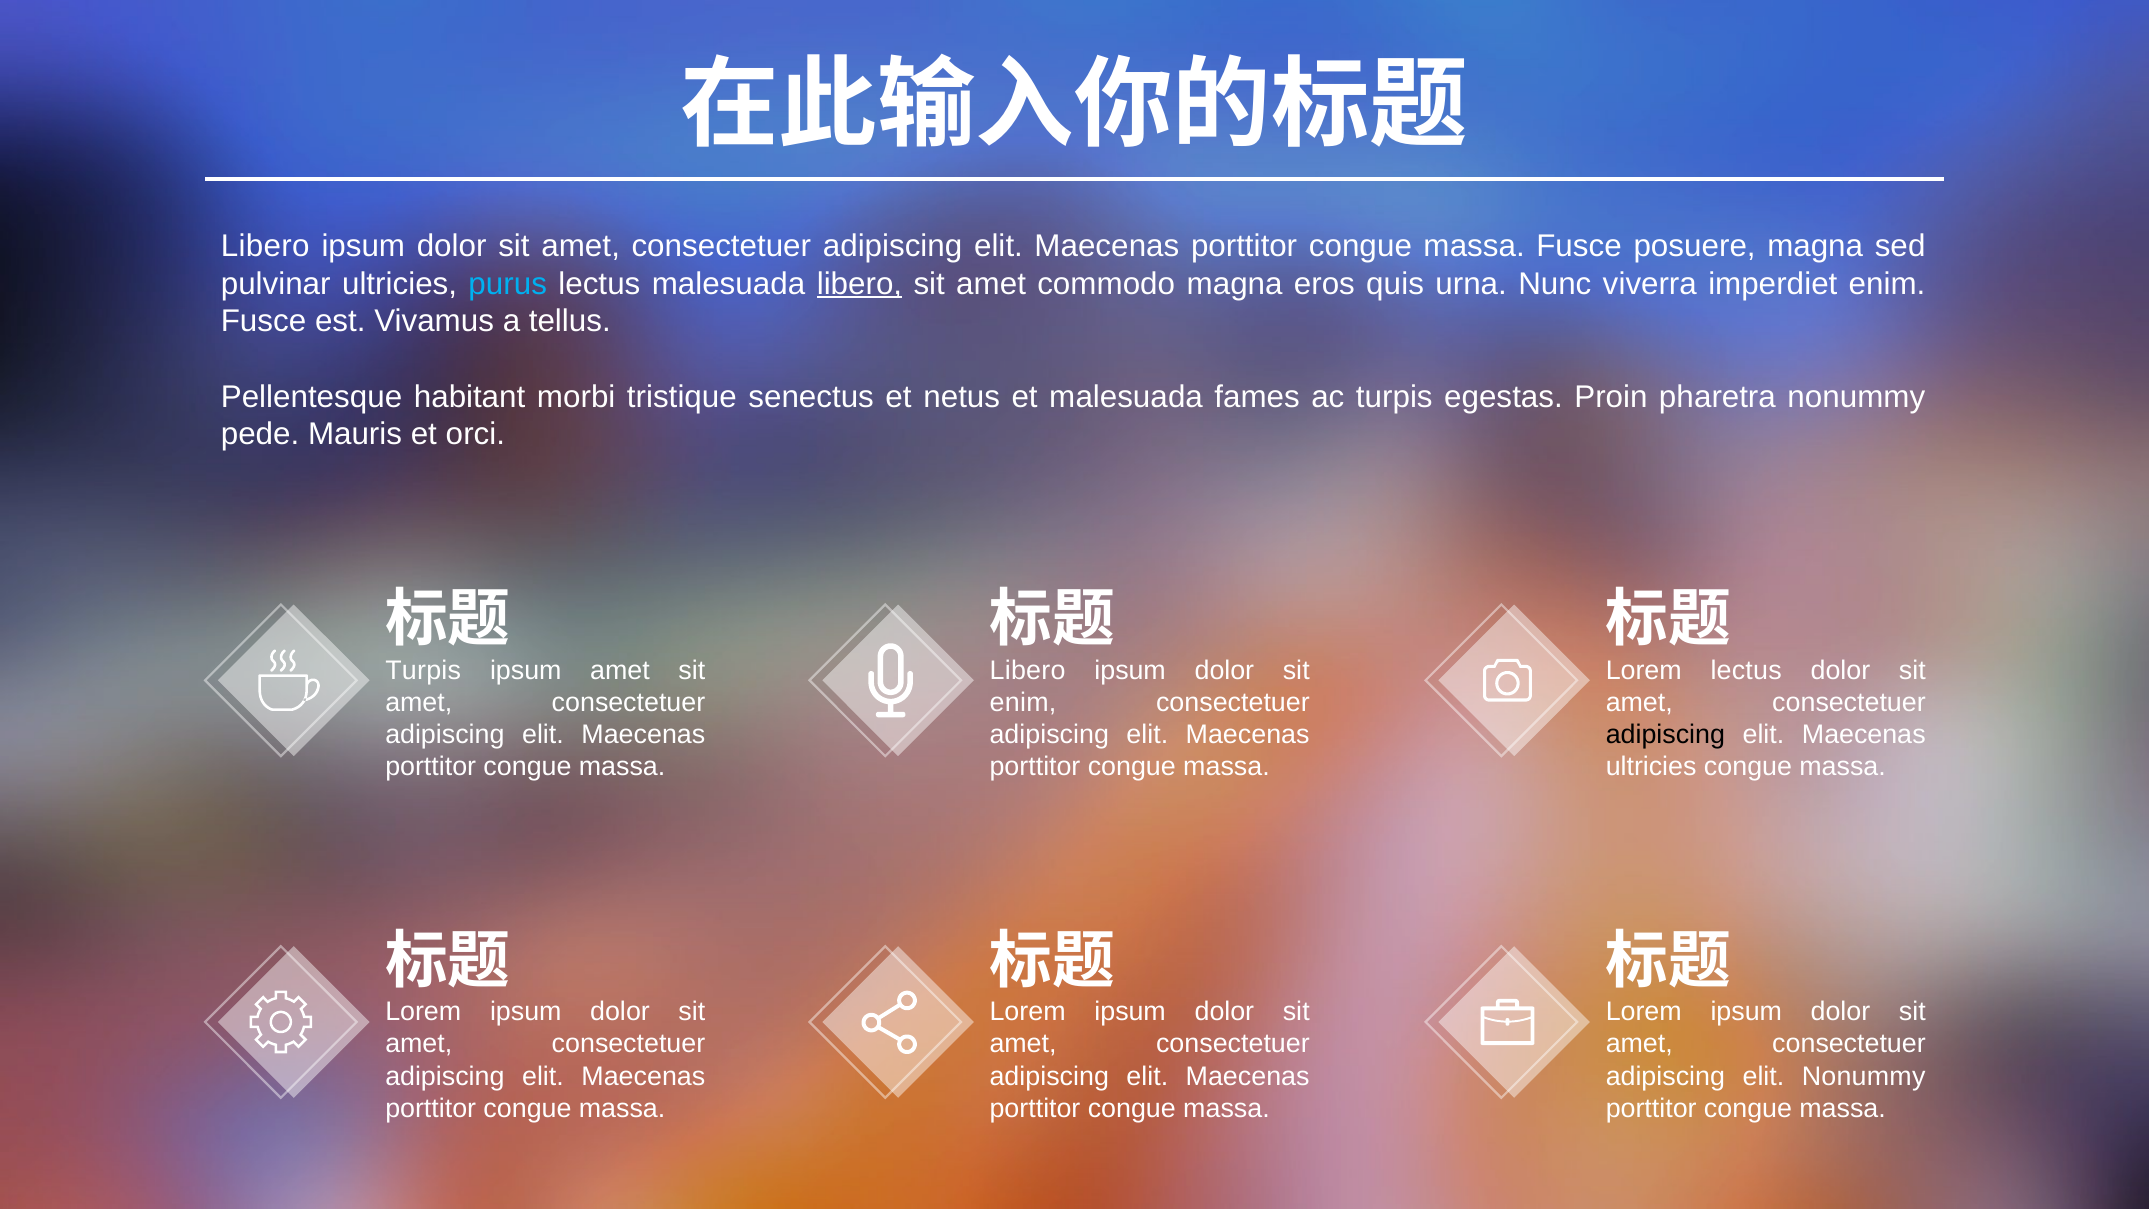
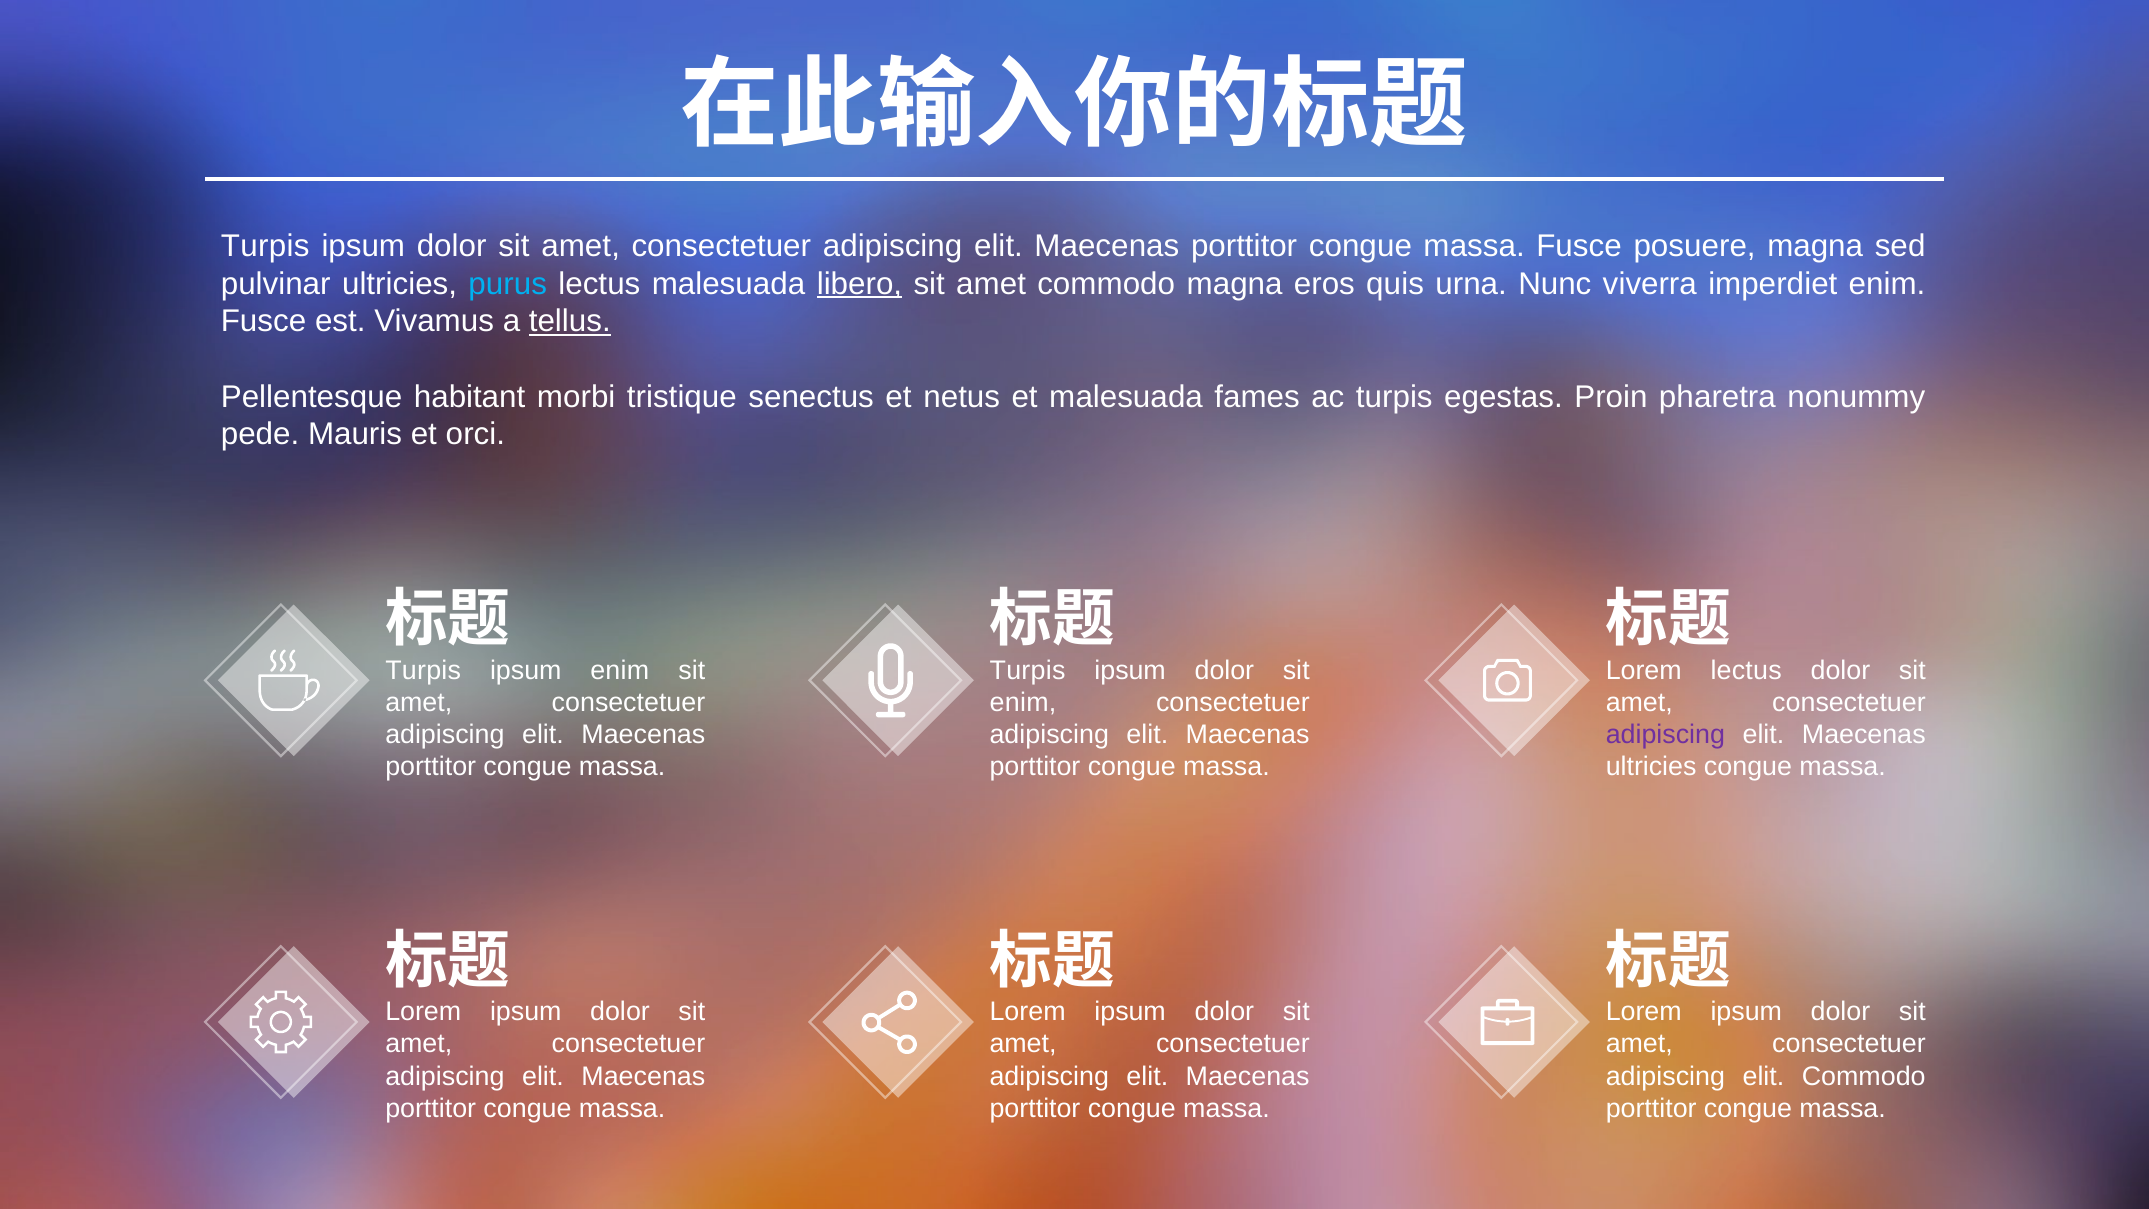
Libero at (265, 246): Libero -> Turpis
tellus underline: none -> present
ipsum amet: amet -> enim
Libero at (1028, 670): Libero -> Turpis
adipiscing at (1665, 735) colour: black -> purple
elit Nonummy: Nonummy -> Commodo
